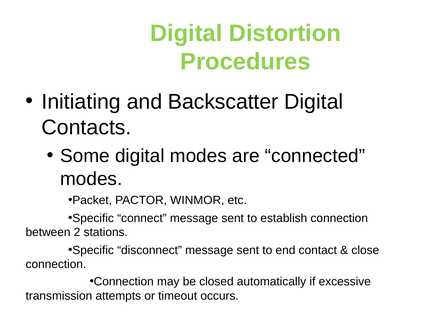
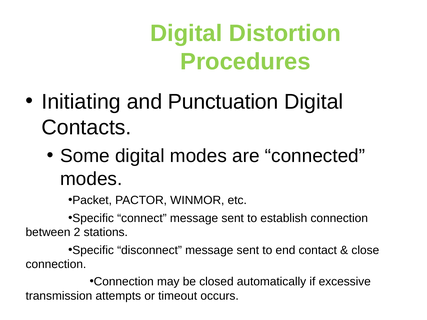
Backscatter: Backscatter -> Punctuation
